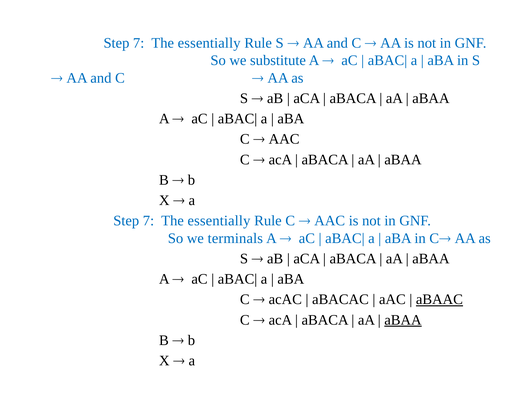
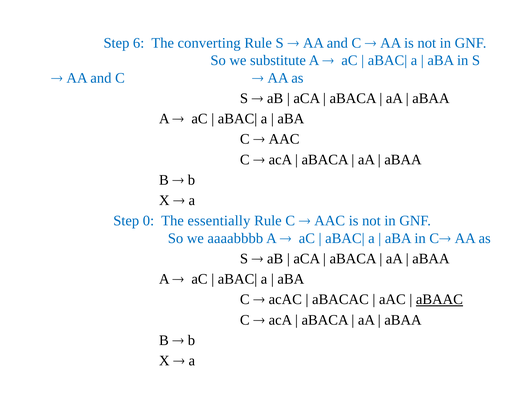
7 at (139, 43): 7 -> 6
essentially at (209, 43): essentially -> converting
7 at (148, 221): 7 -> 0
terminals: terminals -> aaaabbbb
aBAA at (403, 320) underline: present -> none
